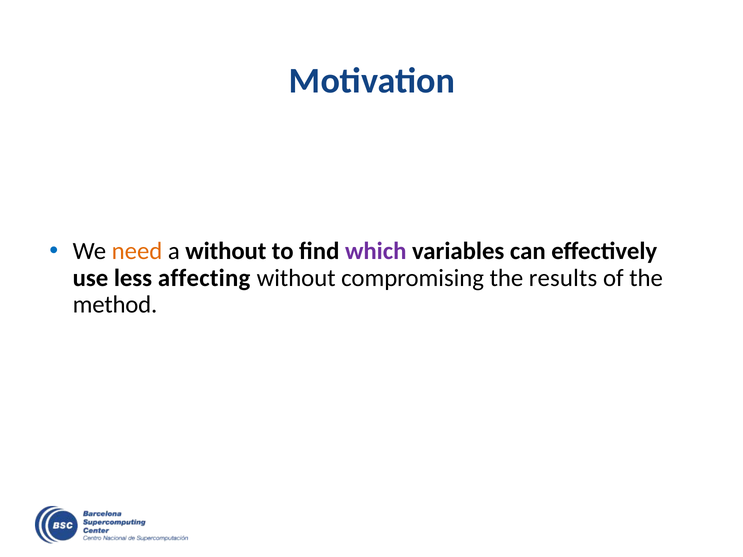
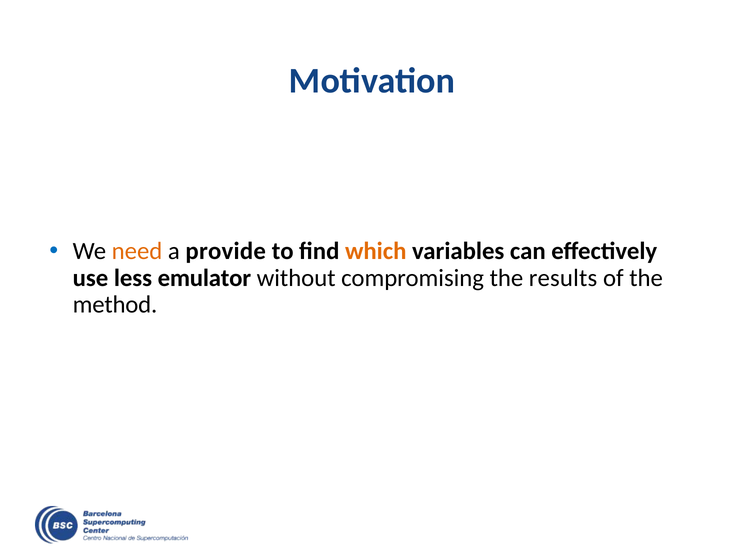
a without: without -> provide
which colour: purple -> orange
affecting: affecting -> emulator
